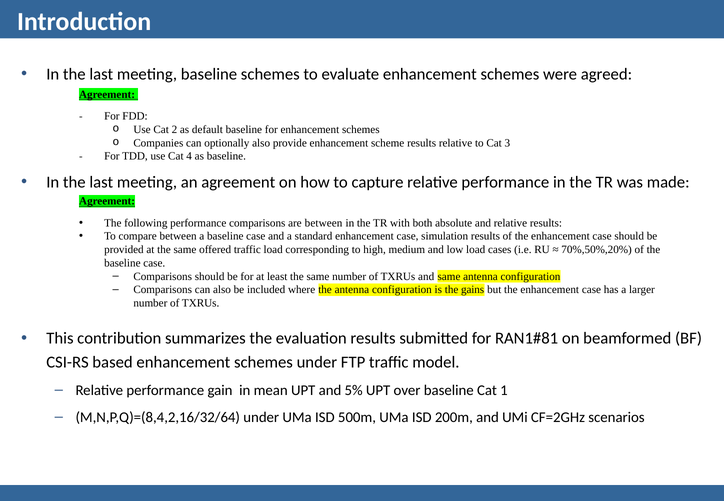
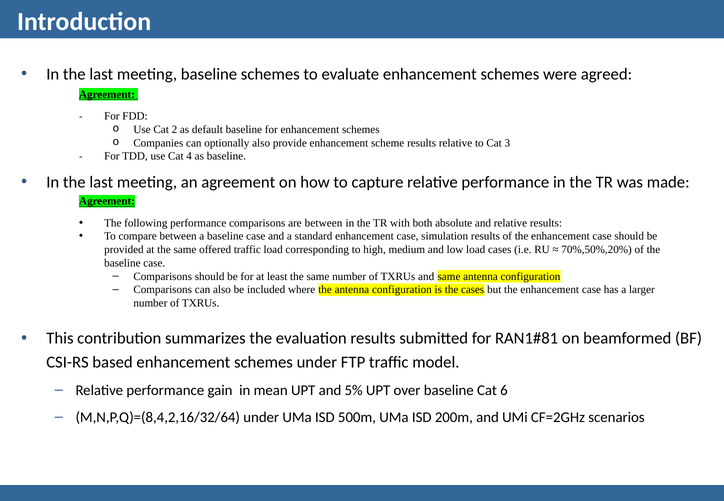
the gains: gains -> cases
1: 1 -> 6
